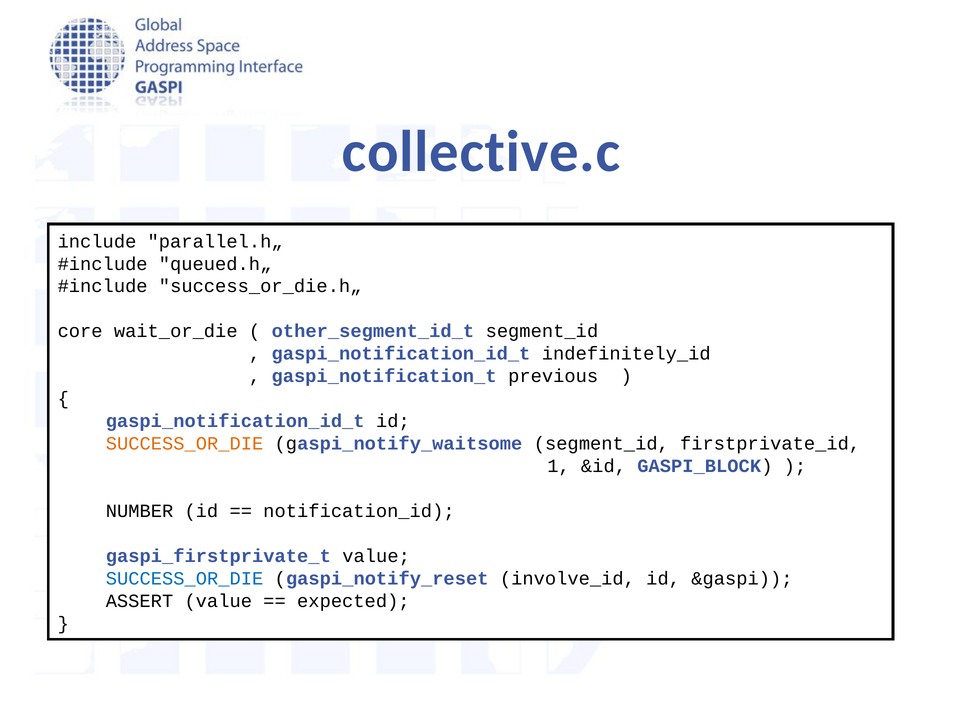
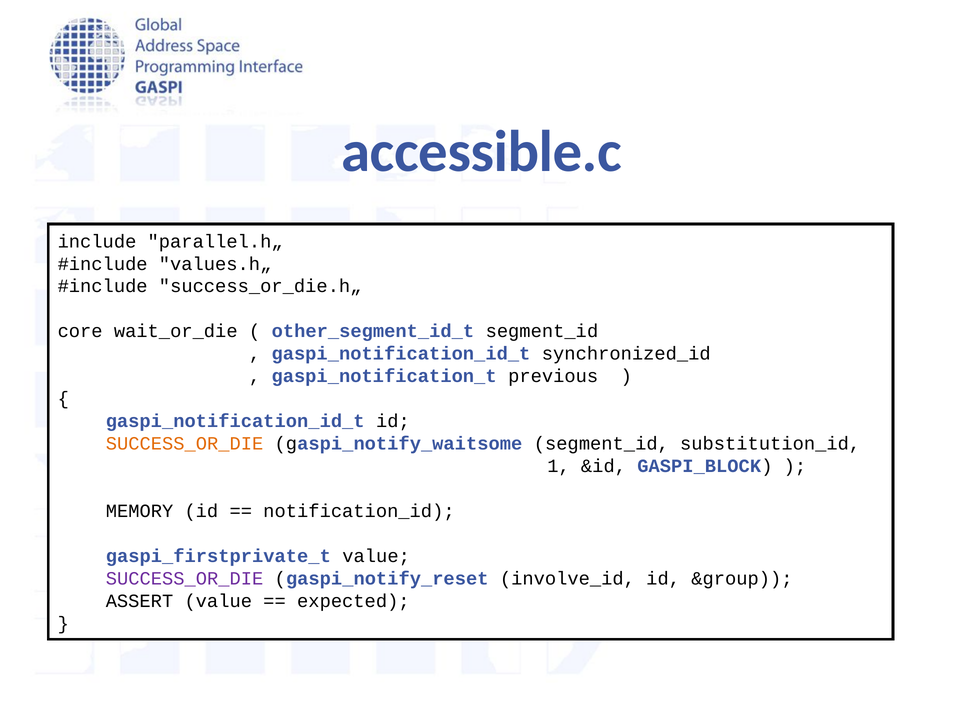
collective.c: collective.c -> accessible.c
queued.h„: queued.h„ -> values.h„
indefinitely_id: indefinitely_id -> synchronized_id
firstprivate_id: firstprivate_id -> substitution_id
NUMBER: NUMBER -> MEMORY
SUCCESS_OR_DIE at (185, 579) colour: blue -> purple
&gaspi: &gaspi -> &group
